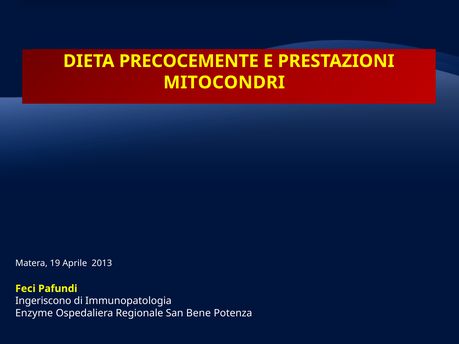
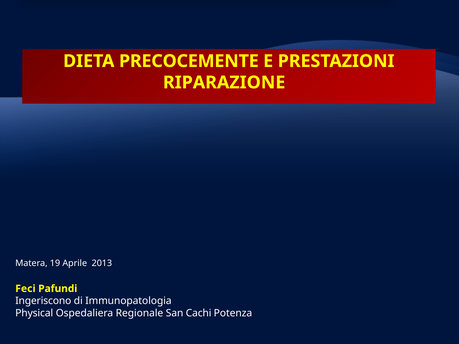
MITOCONDRI: MITOCONDRI -> RIPARAZIONE
Enzyme: Enzyme -> Physical
Bene: Bene -> Cachi
